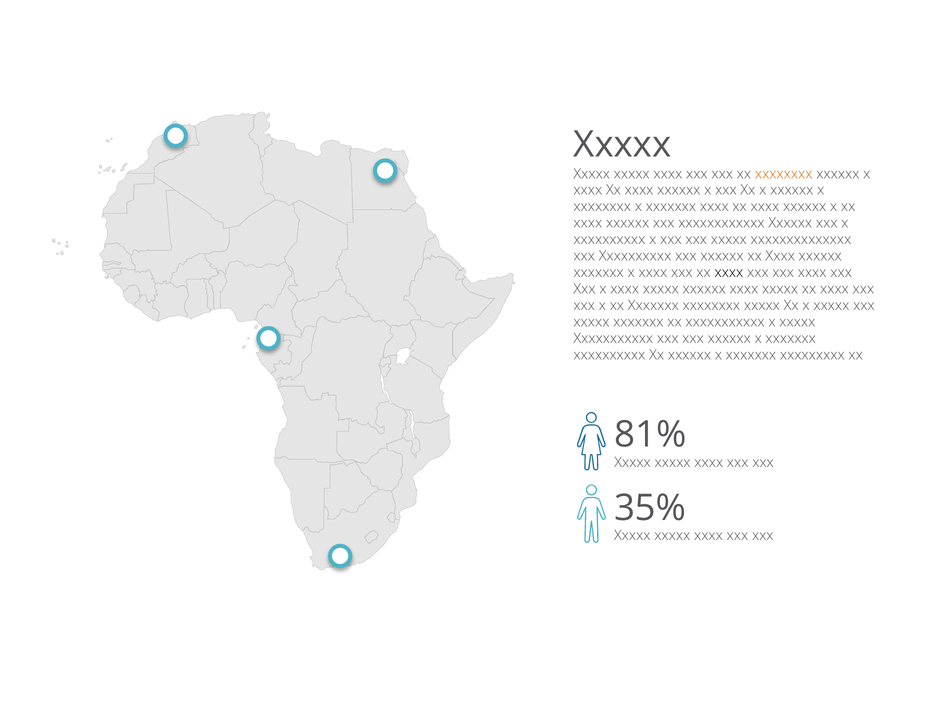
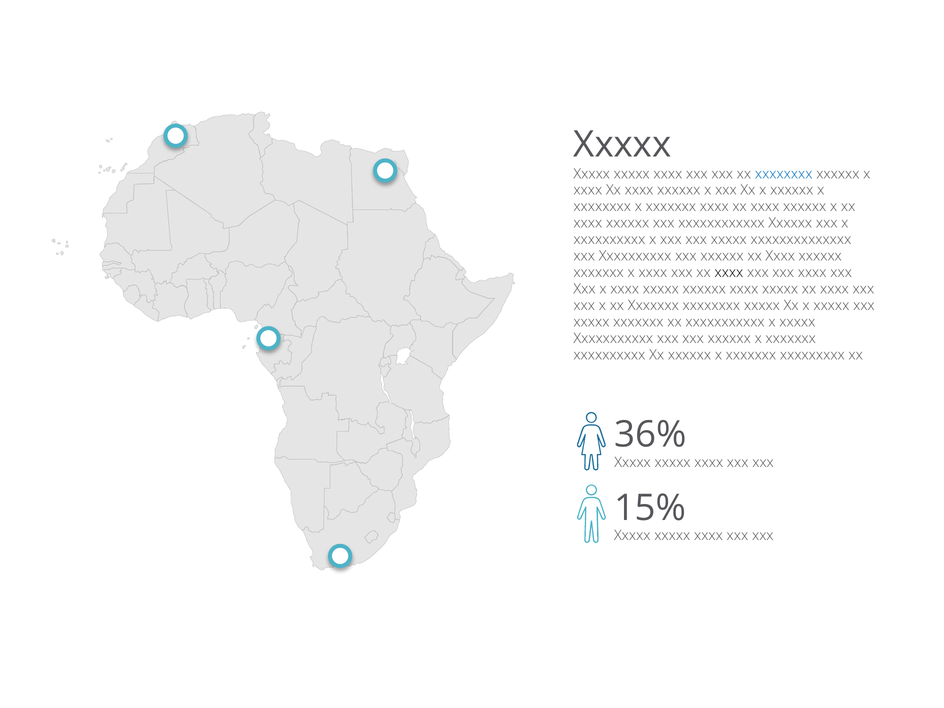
xxxxxxxx at (784, 174) colour: orange -> blue
81%: 81% -> 36%
35%: 35% -> 15%
